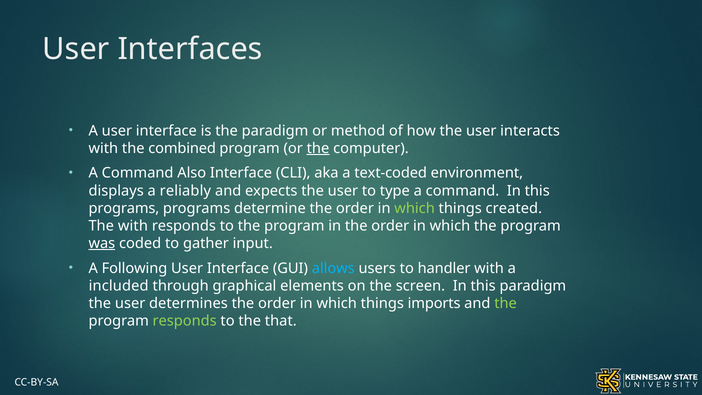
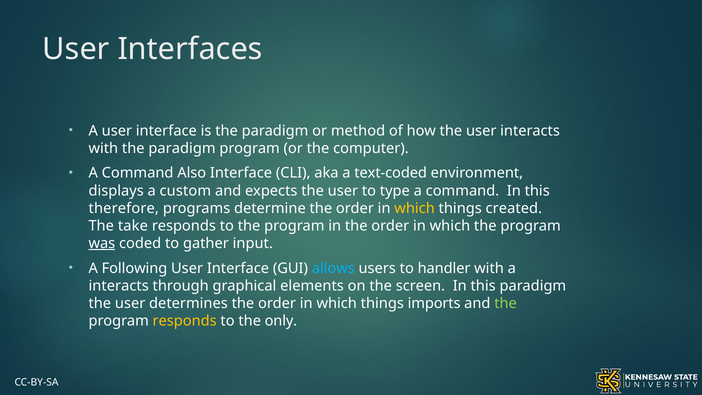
with the combined: combined -> paradigm
the at (318, 148) underline: present -> none
reliably: reliably -> custom
programs at (124, 208): programs -> therefore
which at (415, 208) colour: light green -> yellow
The with: with -> take
included at (119, 286): included -> interacts
responds at (185, 321) colour: light green -> yellow
that: that -> only
